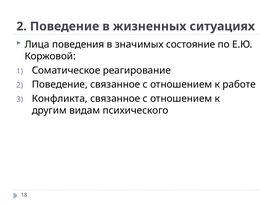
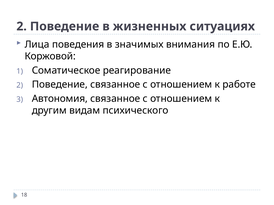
состояние: состояние -> внимания
Конфликта: Конфликта -> Автономия
